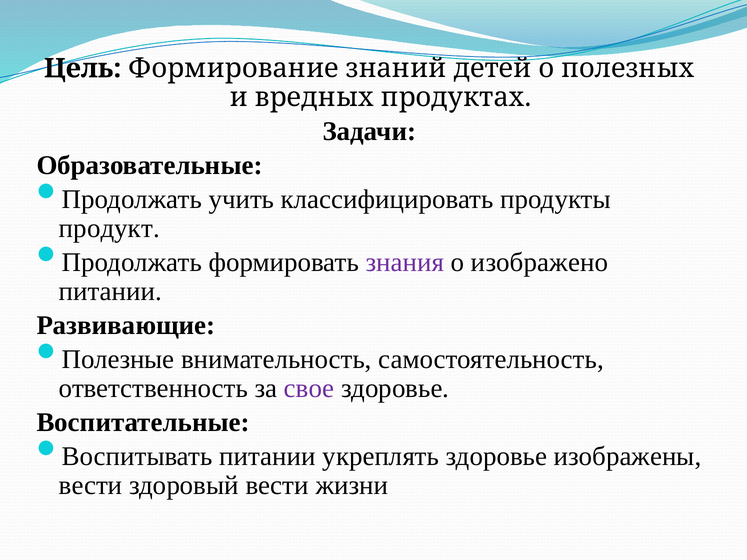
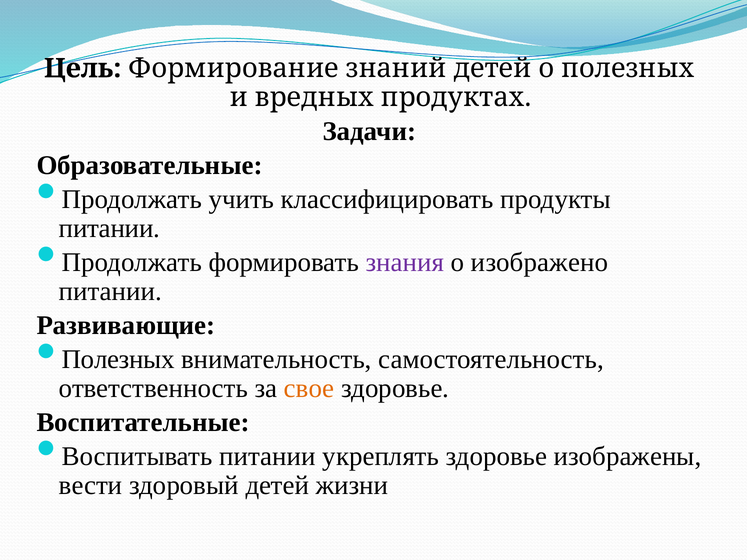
продукт at (109, 228): продукт -> питании
Полезные at (118, 359): Полезные -> Полезных
свое colour: purple -> orange
здоровый вести: вести -> детей
